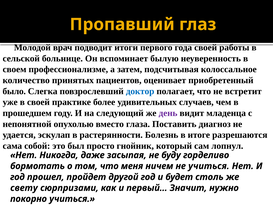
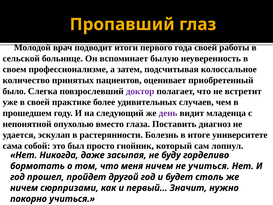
доктор colour: blue -> purple
разрешаются: разрешаются -> университете
свету at (24, 188): свету -> ничем
